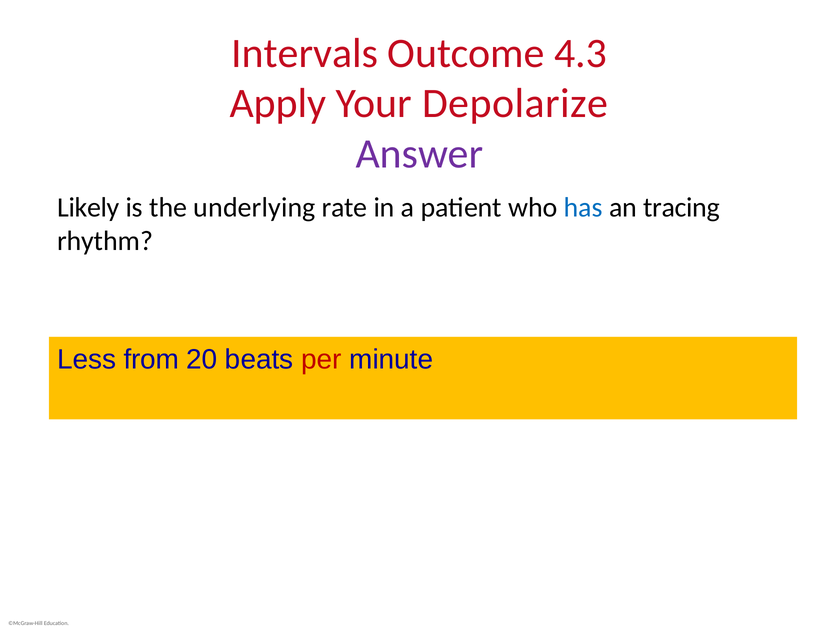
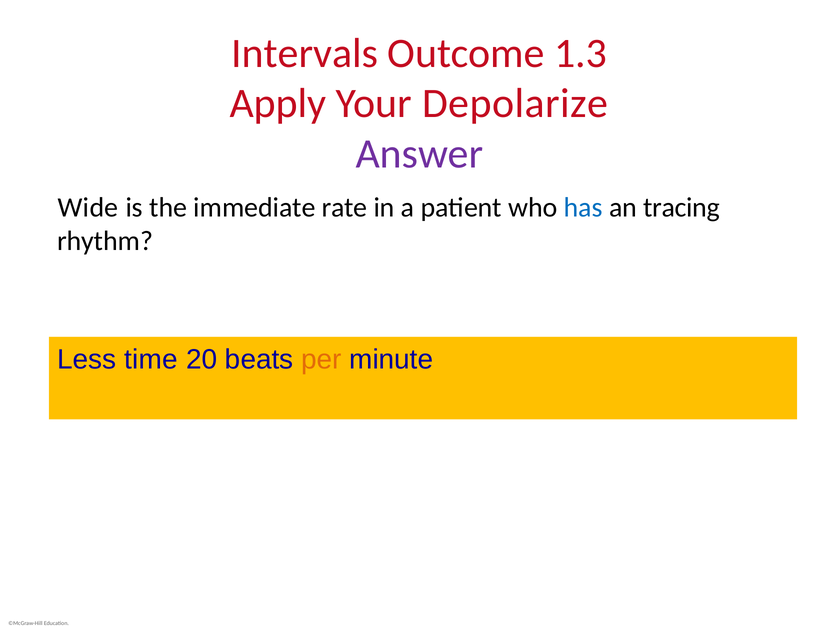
4.3: 4.3 -> 1.3
Likely: Likely -> Wide
underlying: underlying -> immediate
from: from -> time
per colour: red -> orange
